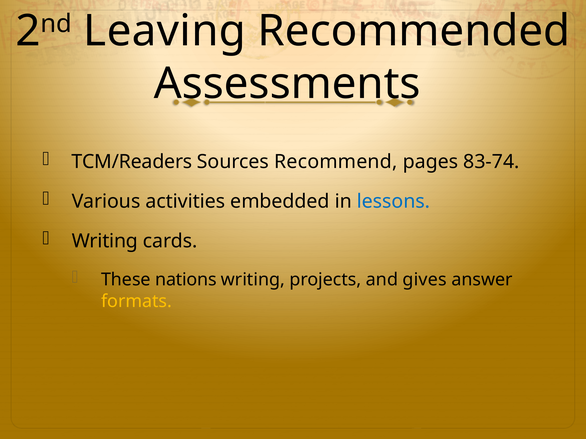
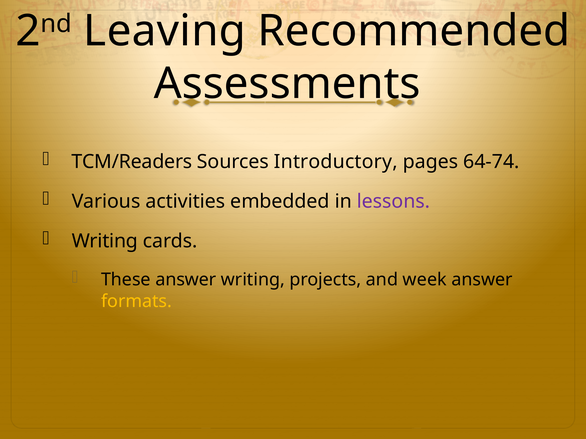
Recommend: Recommend -> Introductory
83-74: 83-74 -> 64-74
lessons colour: blue -> purple
These nations: nations -> answer
gives: gives -> week
